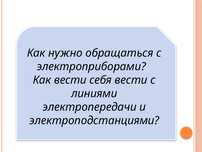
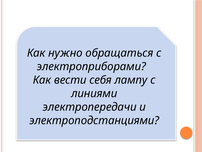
себя вести: вести -> лампу
